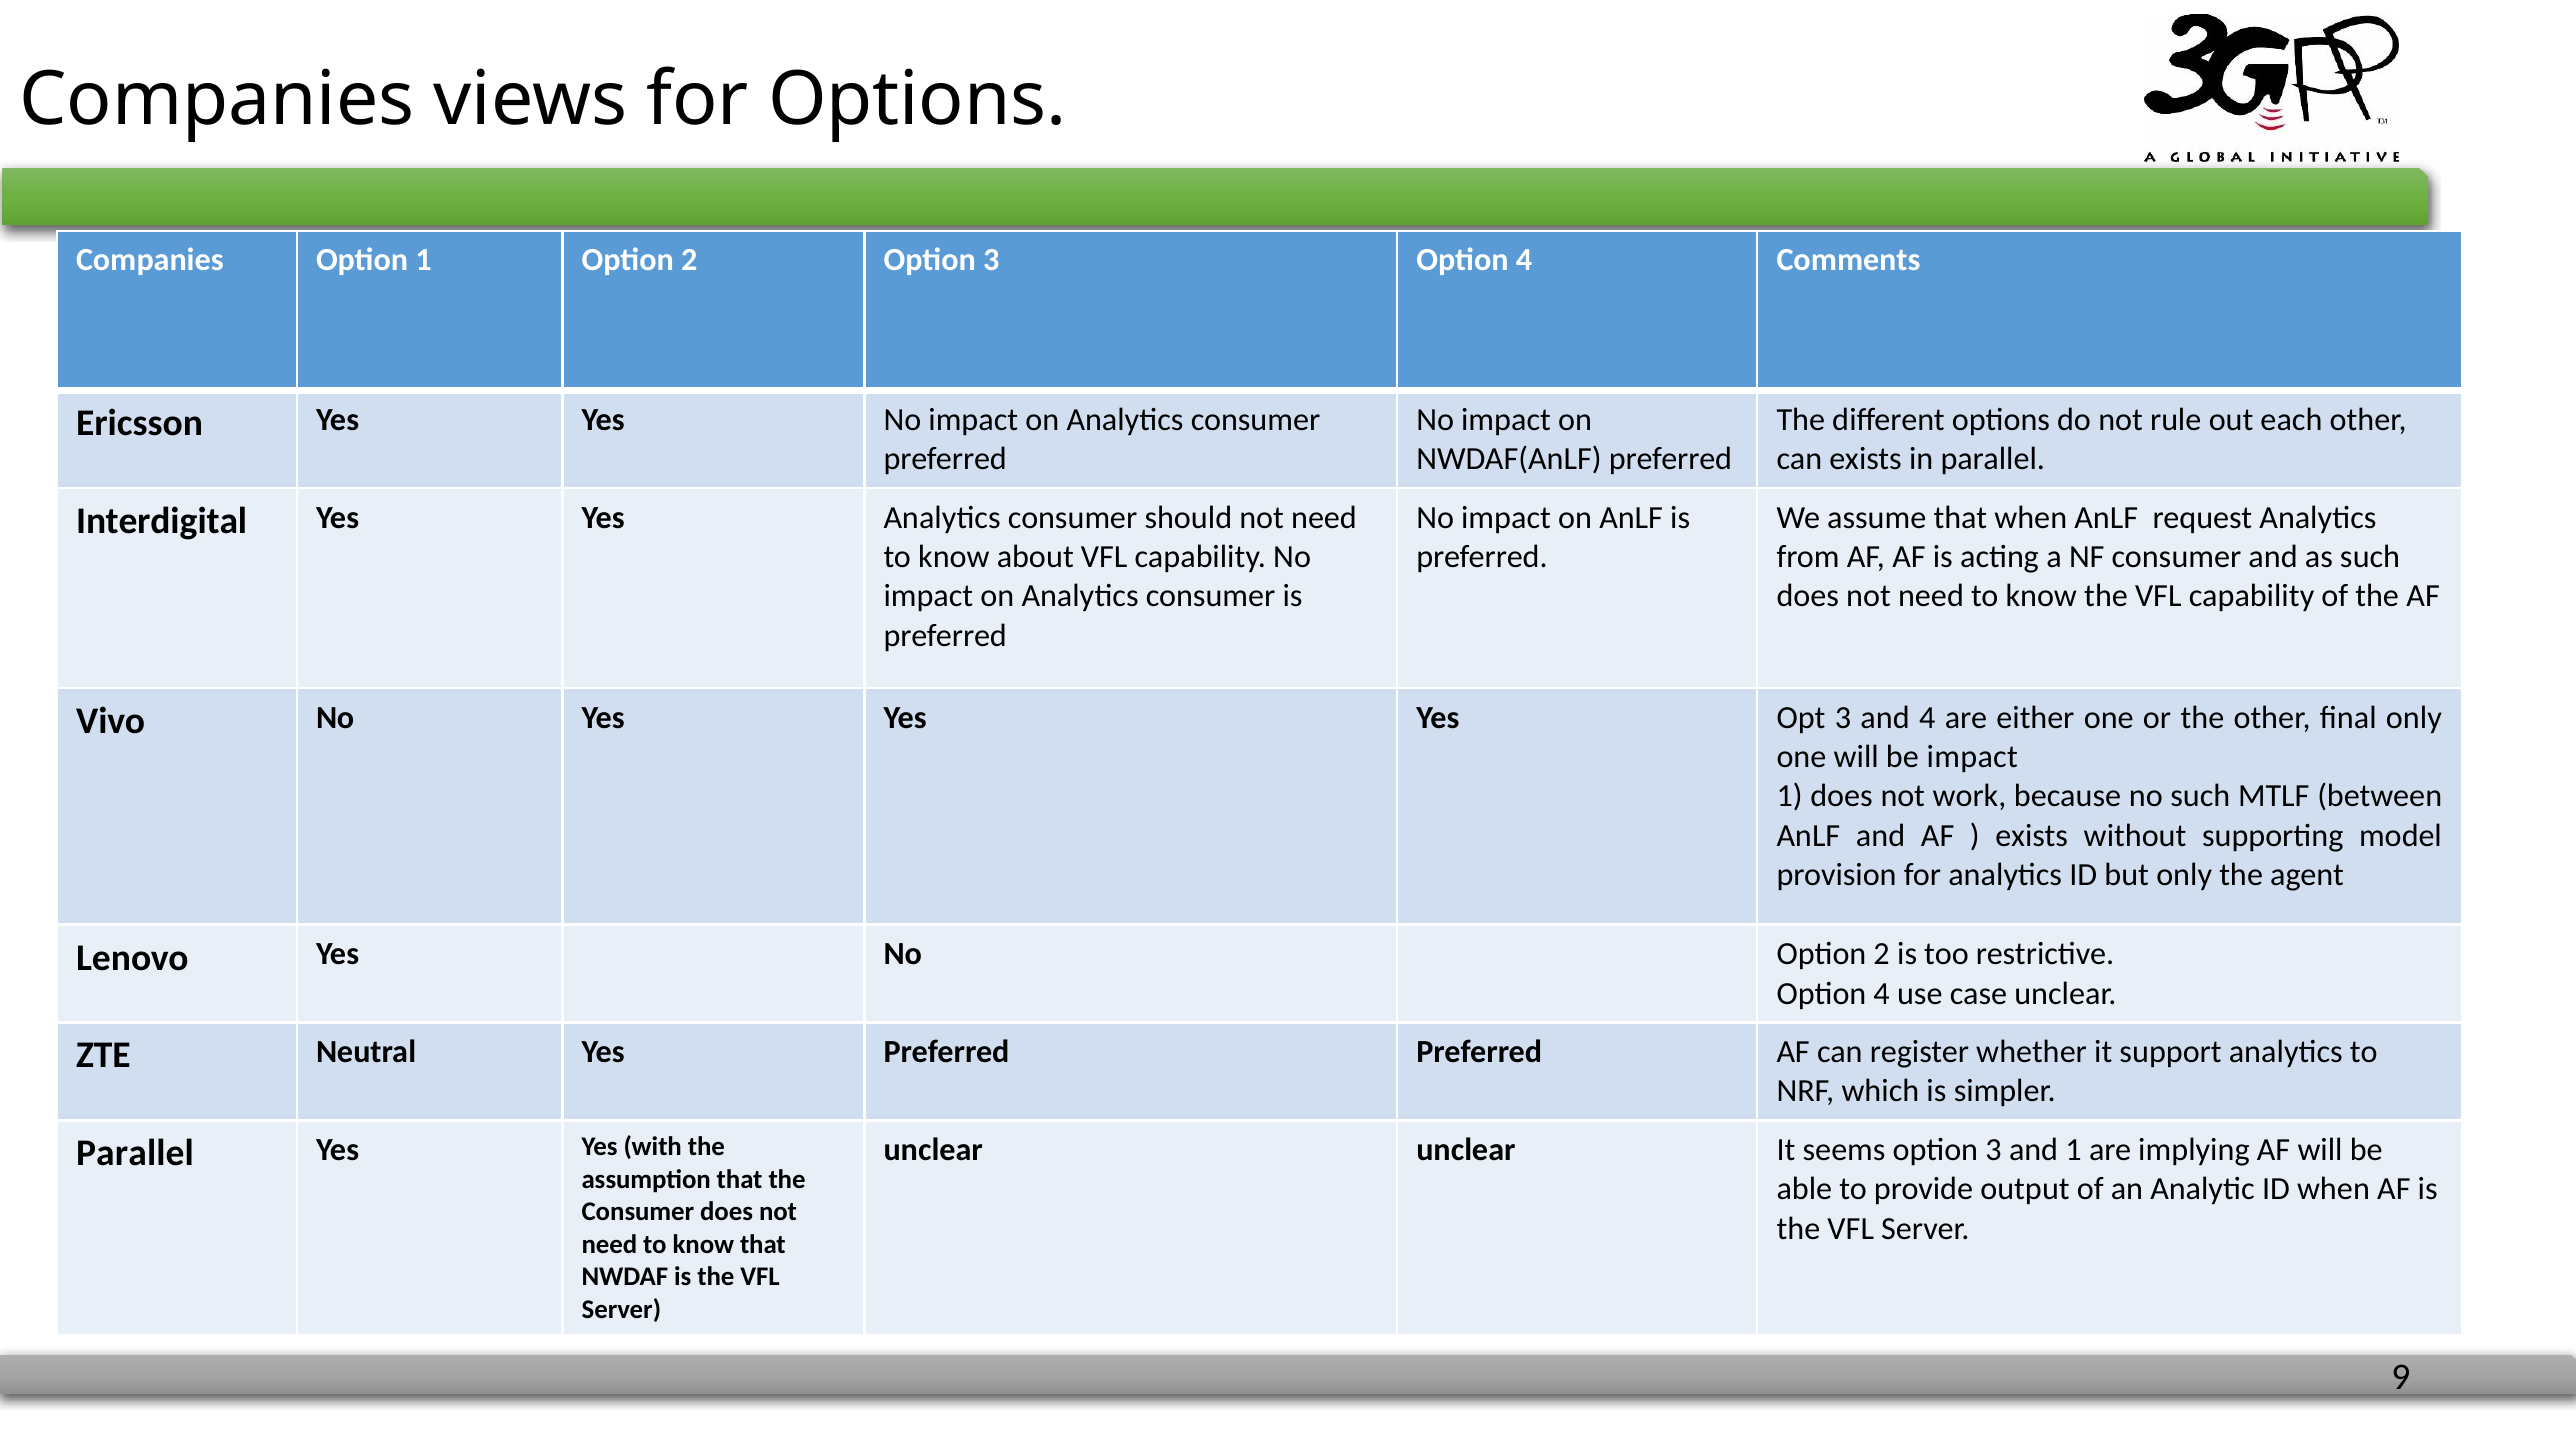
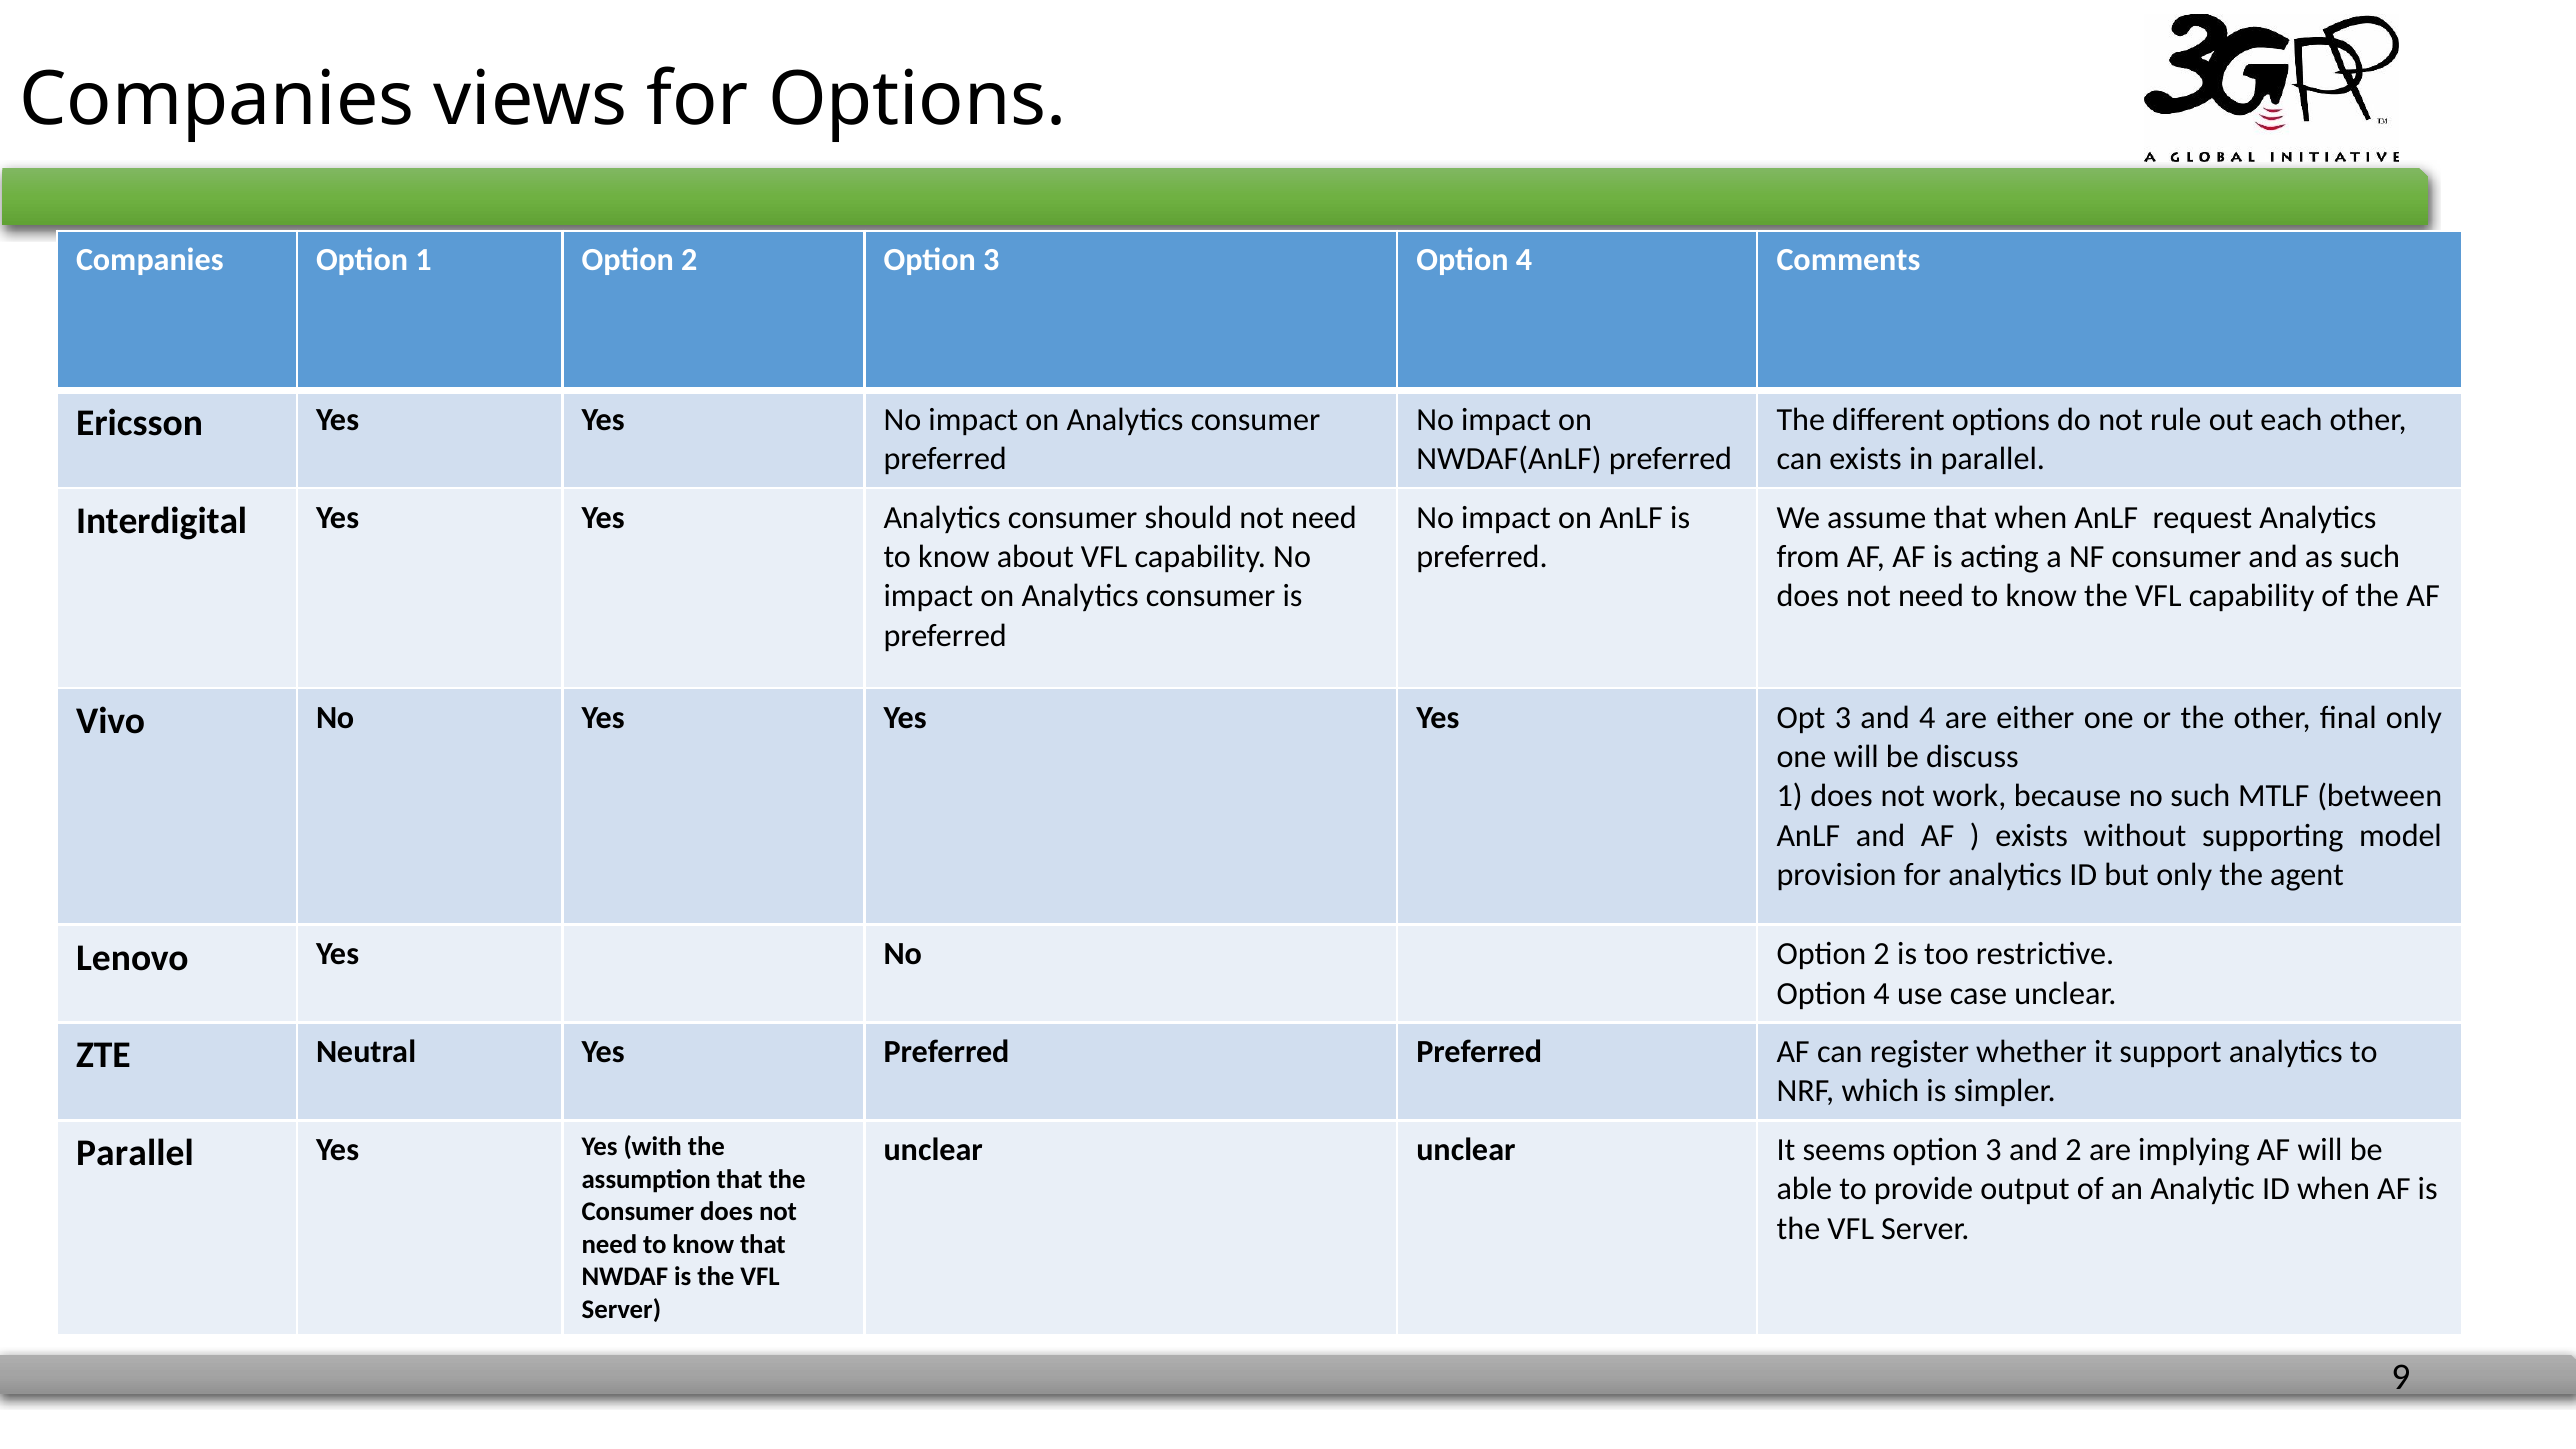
be impact: impact -> discuss
and 1: 1 -> 2
